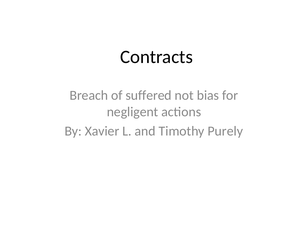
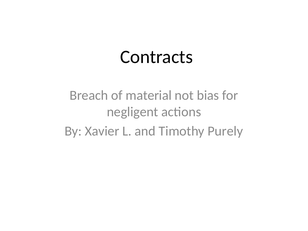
suffered: suffered -> material
